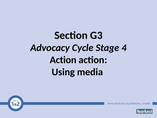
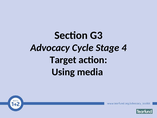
Action at (63, 60): Action -> Target
